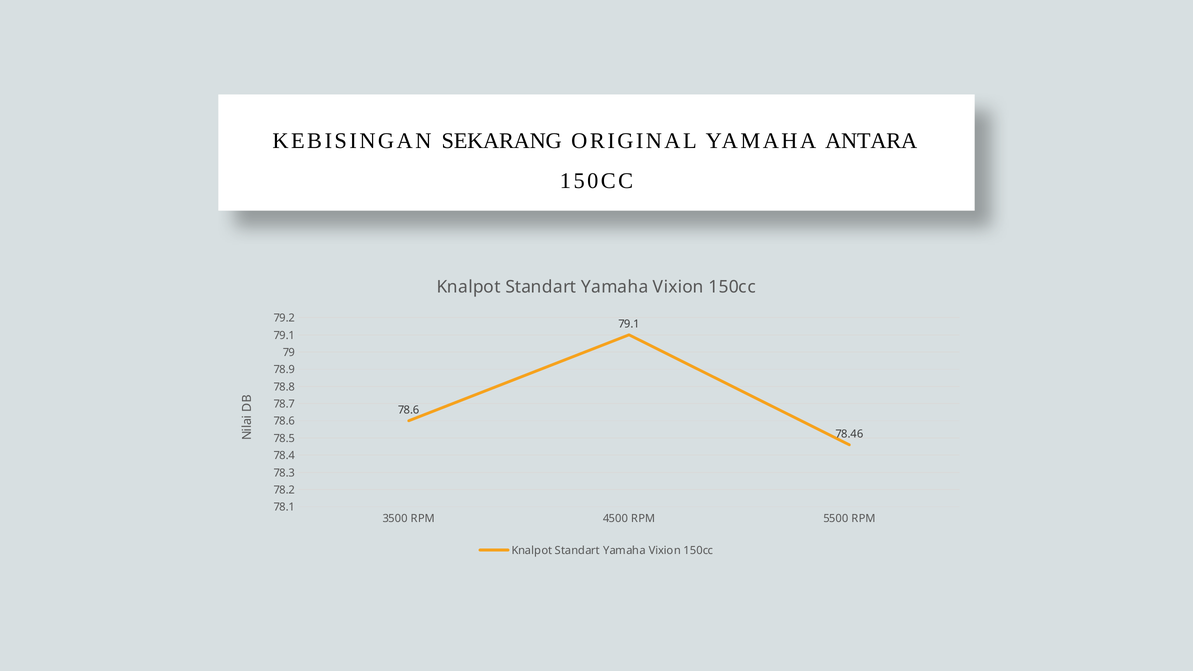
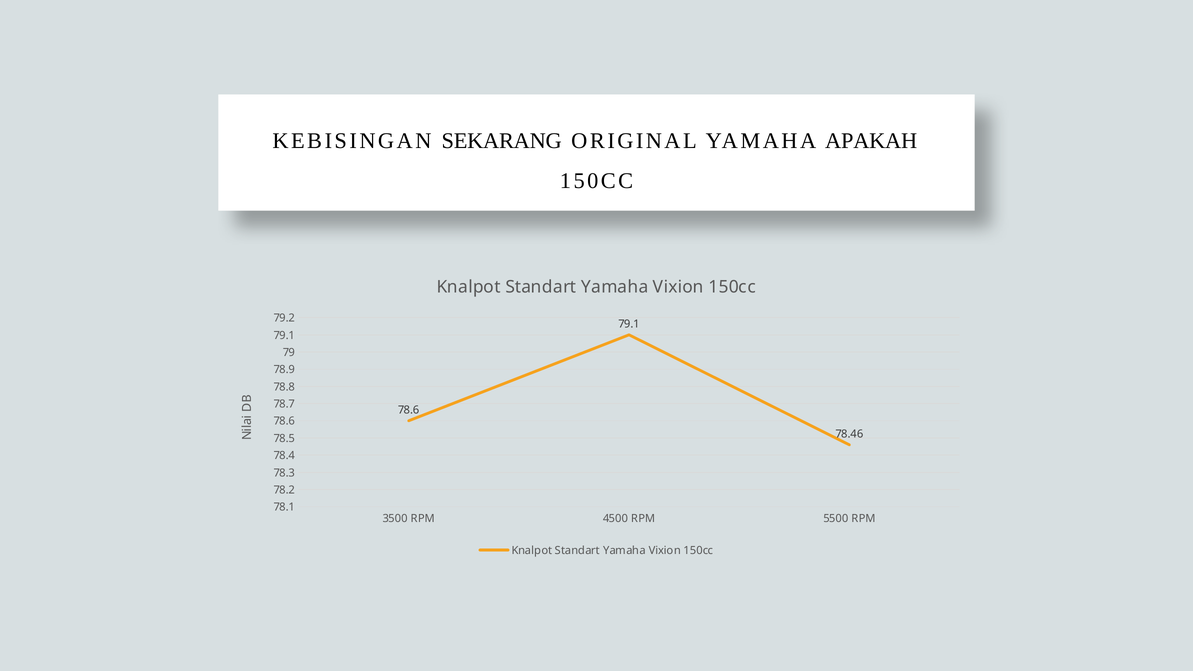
ANTARA: ANTARA -> APAKAH
